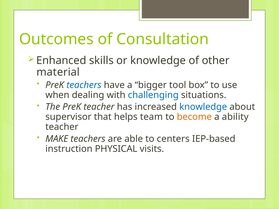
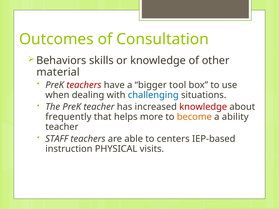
Enhanced: Enhanced -> Behaviors
teachers at (84, 85) colour: blue -> red
knowledge at (203, 107) colour: blue -> red
supervisor: supervisor -> frequently
team: team -> more
MAKE: MAKE -> STAFF
